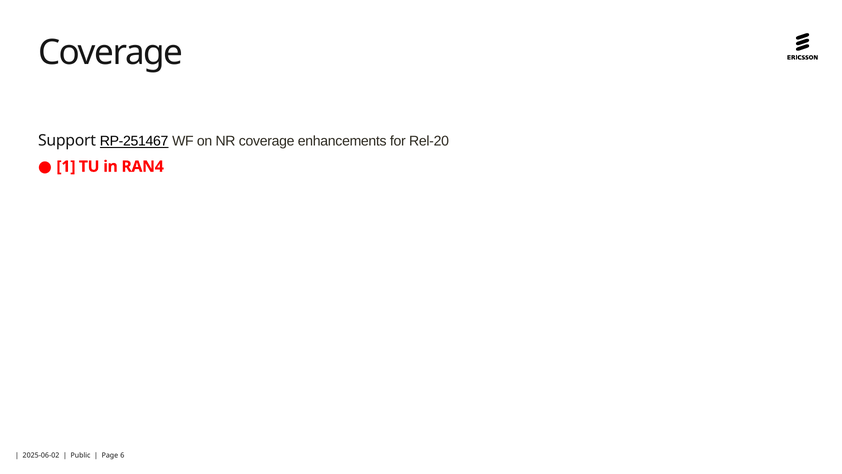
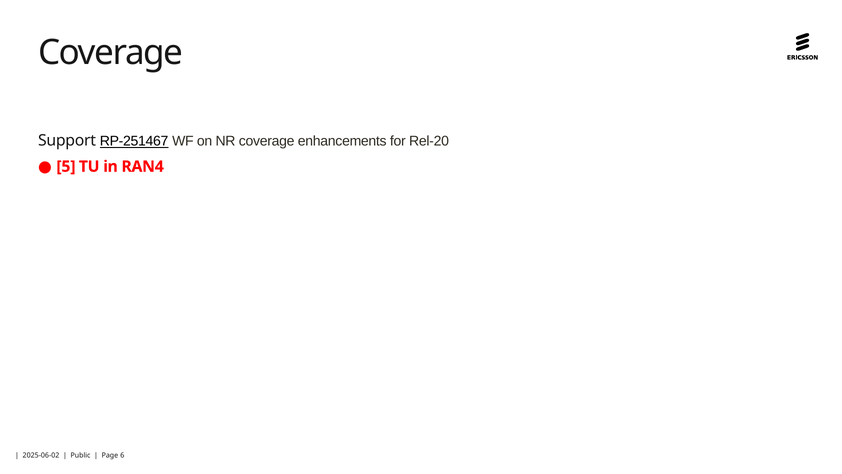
1: 1 -> 5
